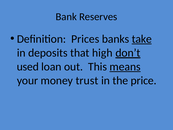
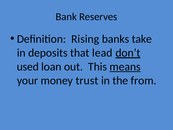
Prices: Prices -> Rising
take underline: present -> none
high: high -> lead
price: price -> from
